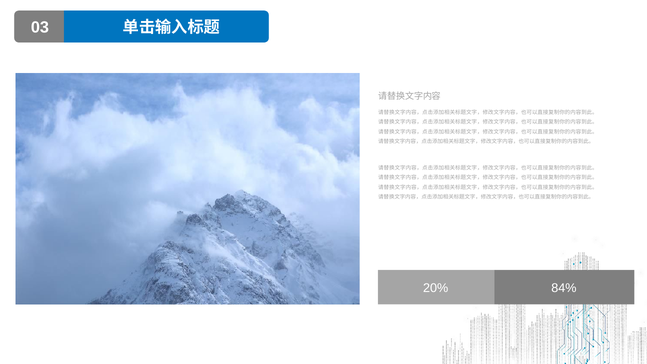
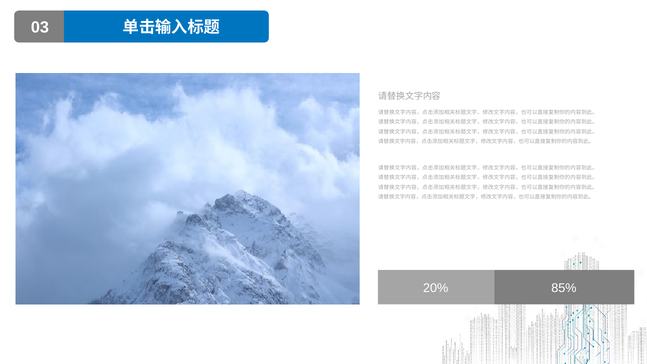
84%: 84% -> 85%
